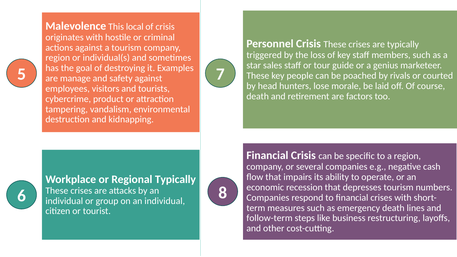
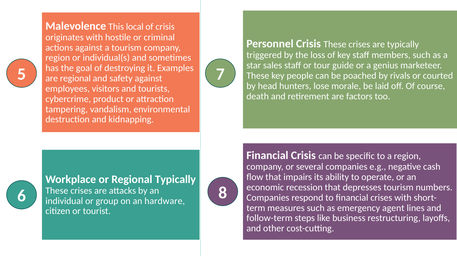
are manage: manage -> regional
on an individual: individual -> hardware
emergency death: death -> agent
